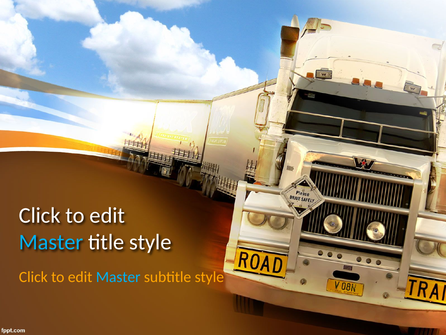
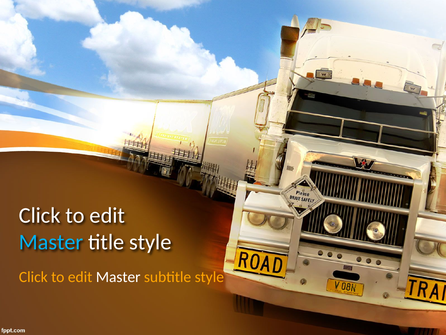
Master at (118, 277) colour: light blue -> white
